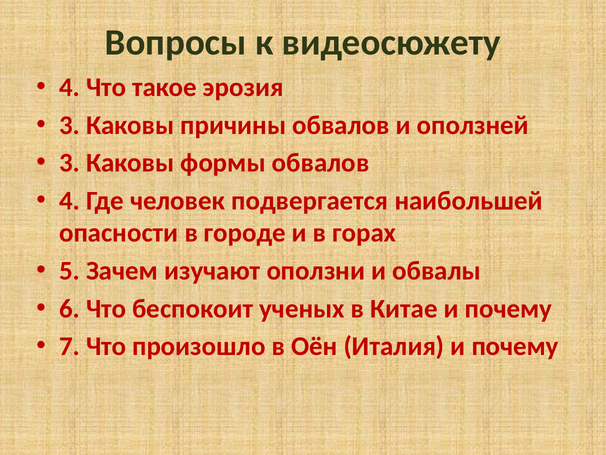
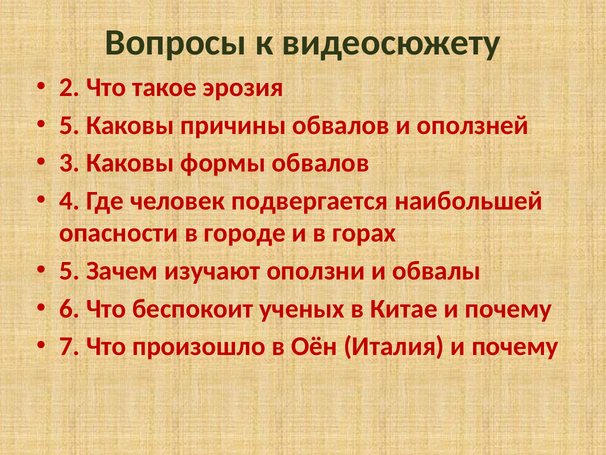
4 at (70, 87): 4 -> 2
3 at (70, 125): 3 -> 5
